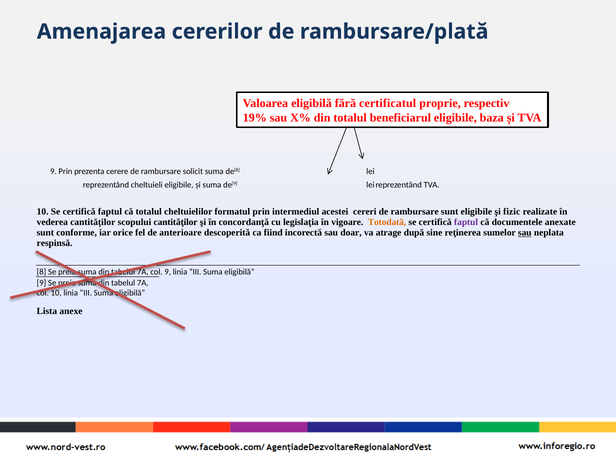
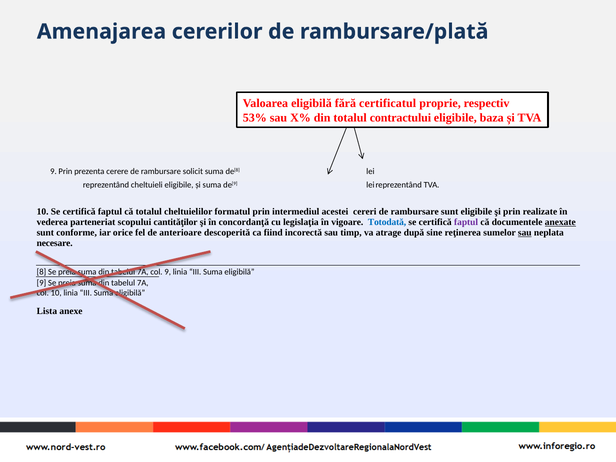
19%: 19% -> 53%
beneficiarul: beneficiarul -> contractului
şi fizic: fizic -> prin
cantităților: cantităților -> parteneriat
Totodată colour: orange -> blue
anexate underline: none -> present
doar: doar -> timp
respinsă: respinsă -> necesare
